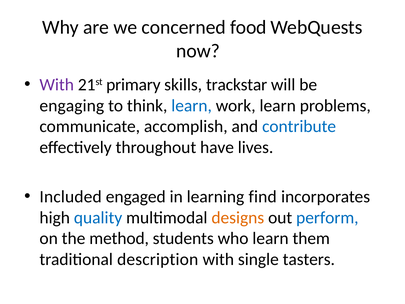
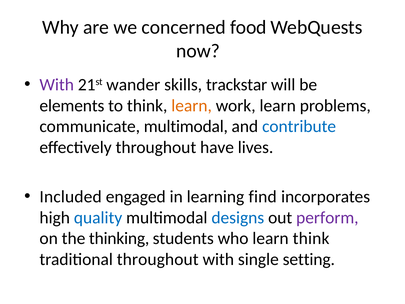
primary: primary -> wander
engaging: engaging -> elements
learn at (192, 106) colour: blue -> orange
communicate accomplish: accomplish -> multimodal
designs colour: orange -> blue
perform colour: blue -> purple
method: method -> thinking
learn them: them -> think
traditional description: description -> throughout
tasters: tasters -> setting
